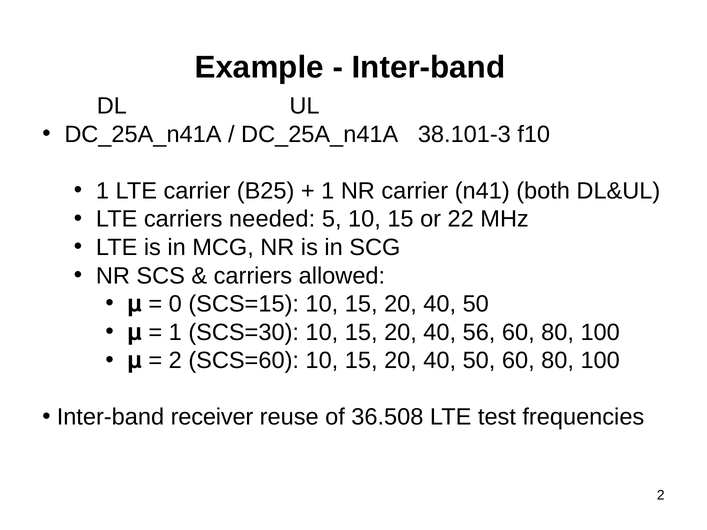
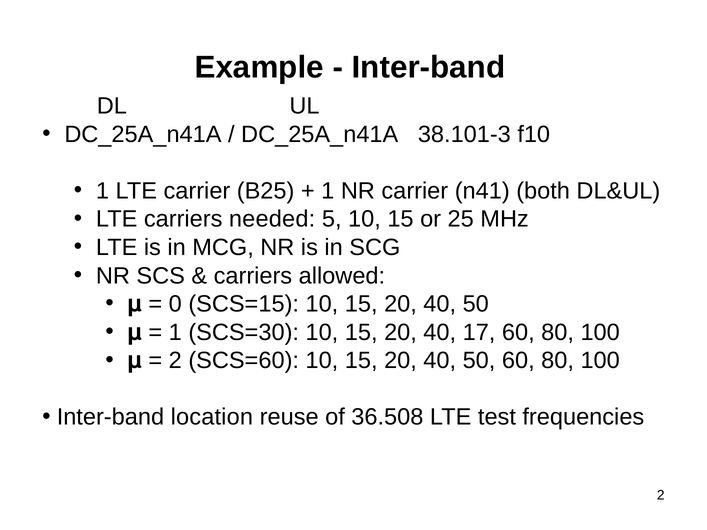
22: 22 -> 25
56: 56 -> 17
receiver: receiver -> location
